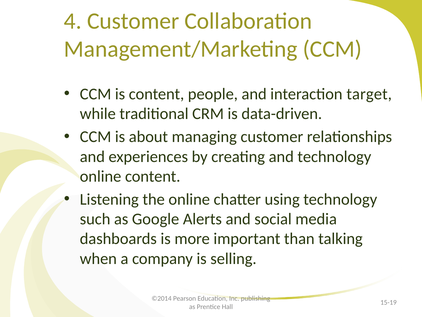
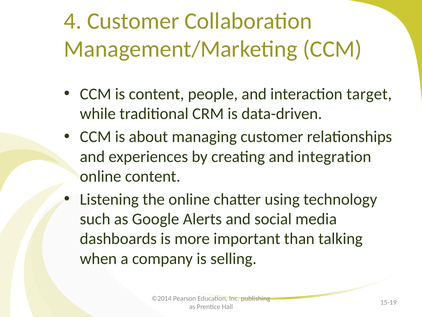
and technology: technology -> integration
